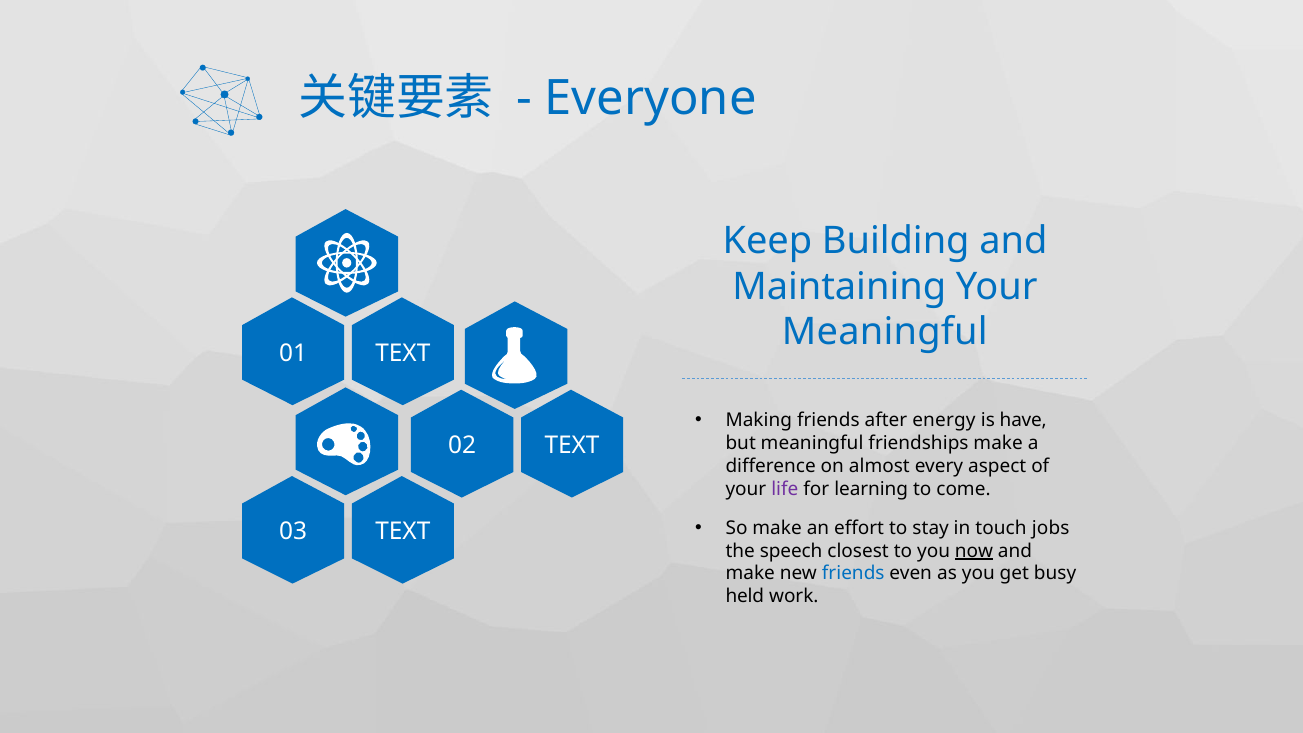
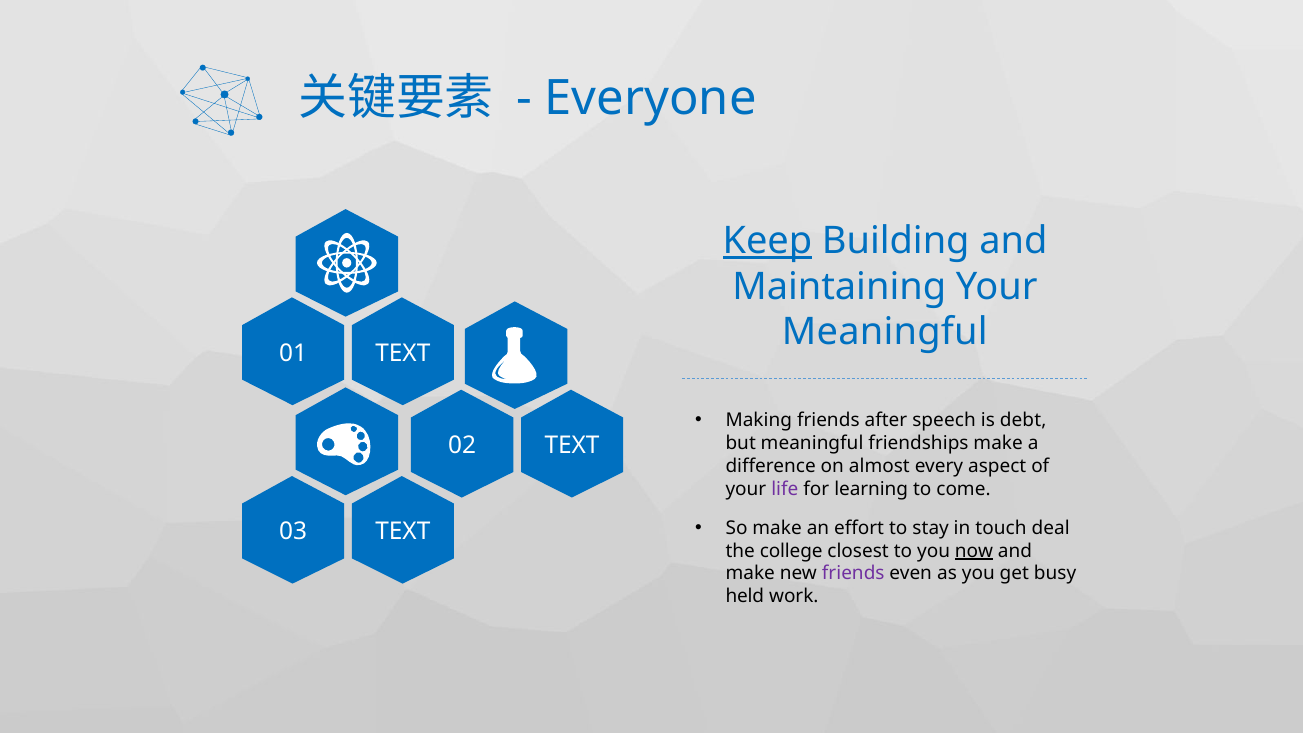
Keep underline: none -> present
energy: energy -> speech
have: have -> debt
jobs: jobs -> deal
speech: speech -> college
friends at (853, 574) colour: blue -> purple
